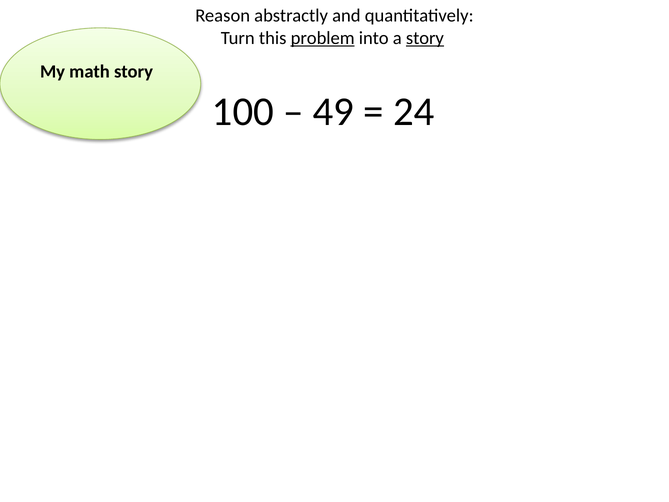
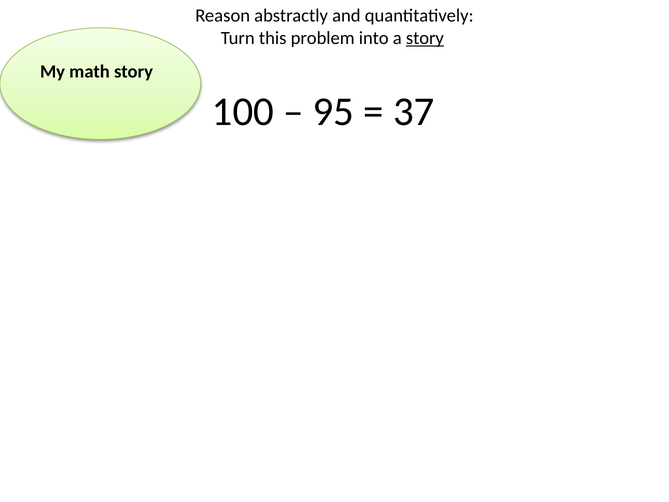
problem underline: present -> none
49: 49 -> 95
24: 24 -> 37
